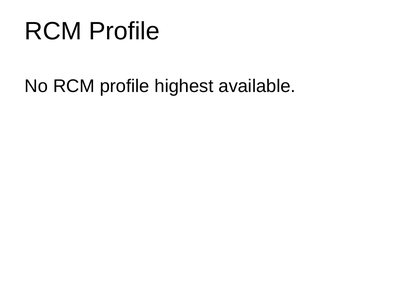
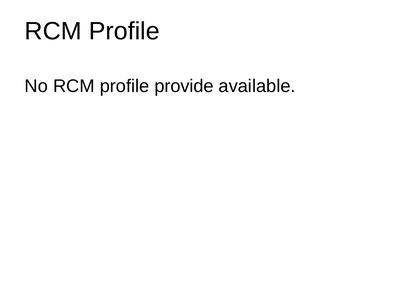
highest: highest -> provide
